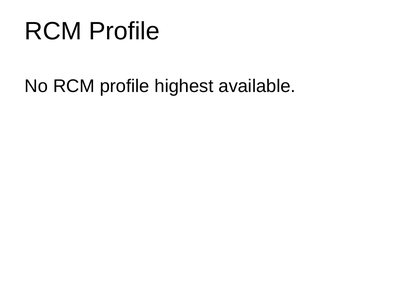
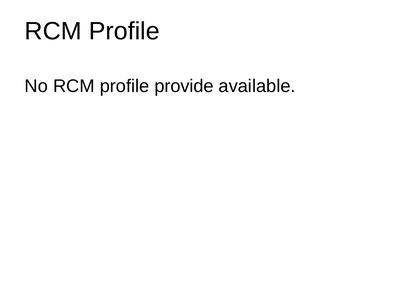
highest: highest -> provide
